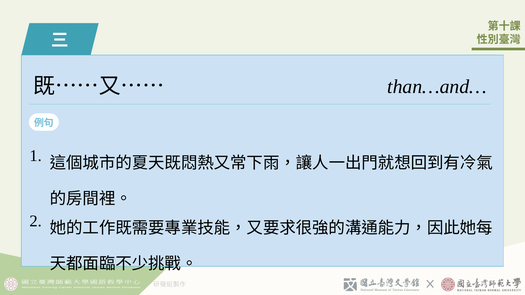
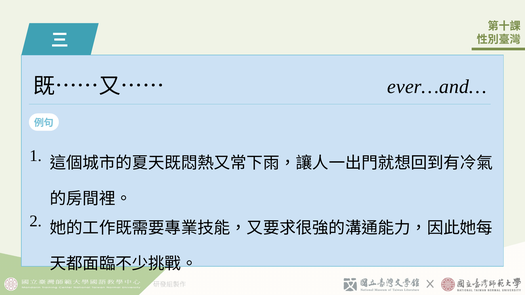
than…and…: than…and… -> ever…and…
